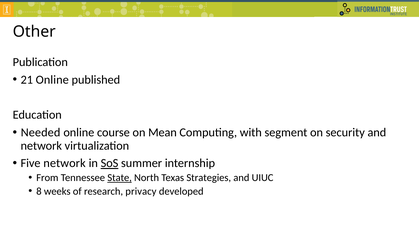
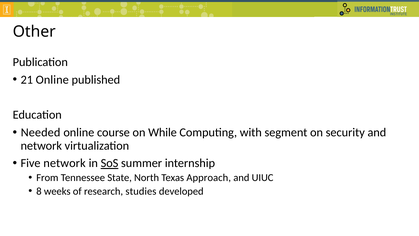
Mean: Mean -> While
State underline: present -> none
Strategies: Strategies -> Approach
privacy: privacy -> studies
